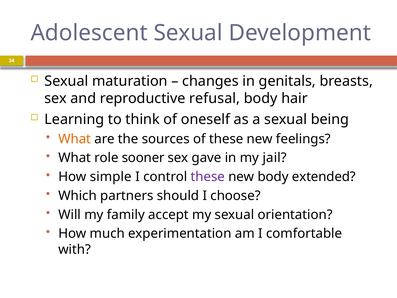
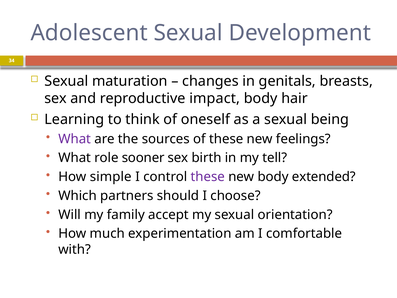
refusal: refusal -> impact
What at (75, 139) colour: orange -> purple
gave: gave -> birth
jail: jail -> tell
